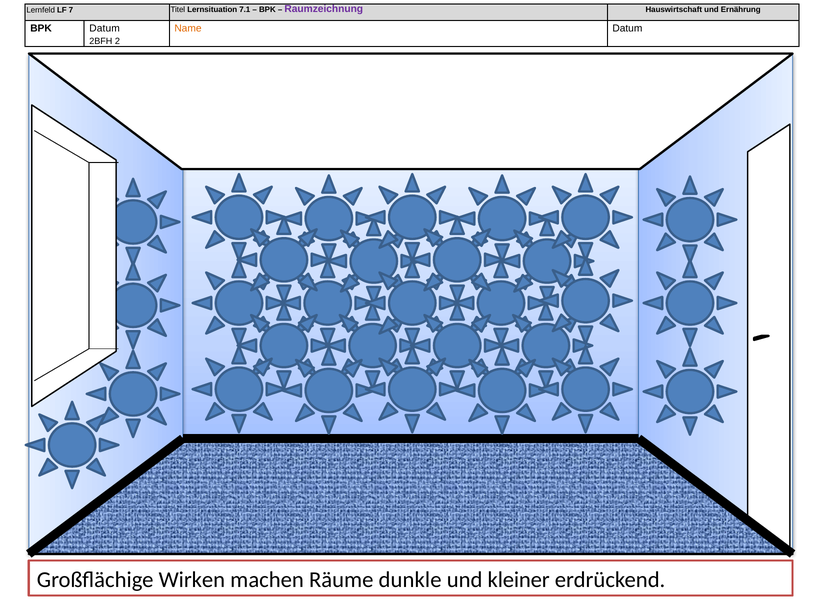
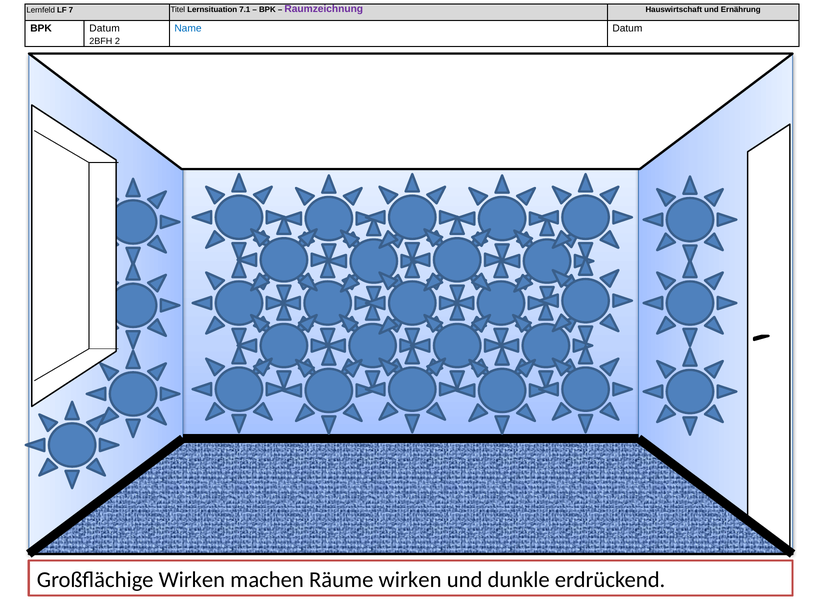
Name colour: orange -> blue
Räume dunkle: dunkle -> wirken
kleiner: kleiner -> dunkle
